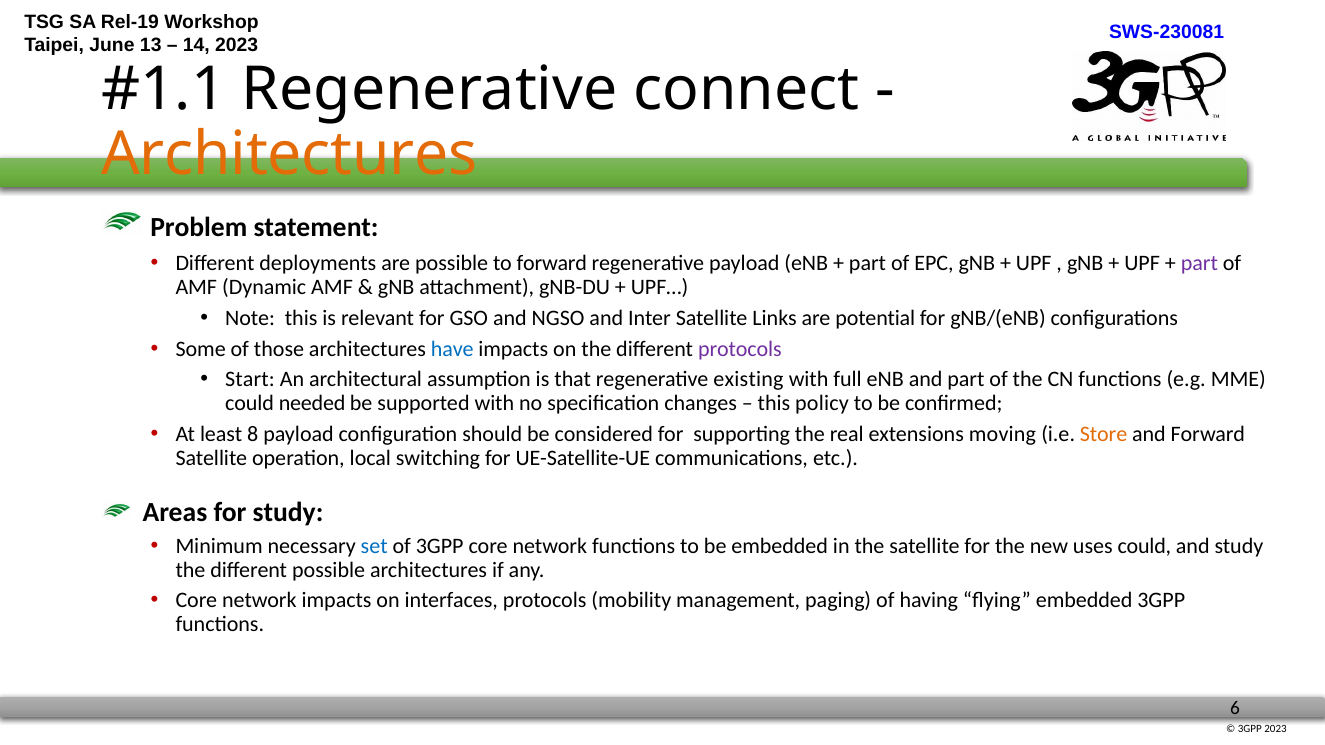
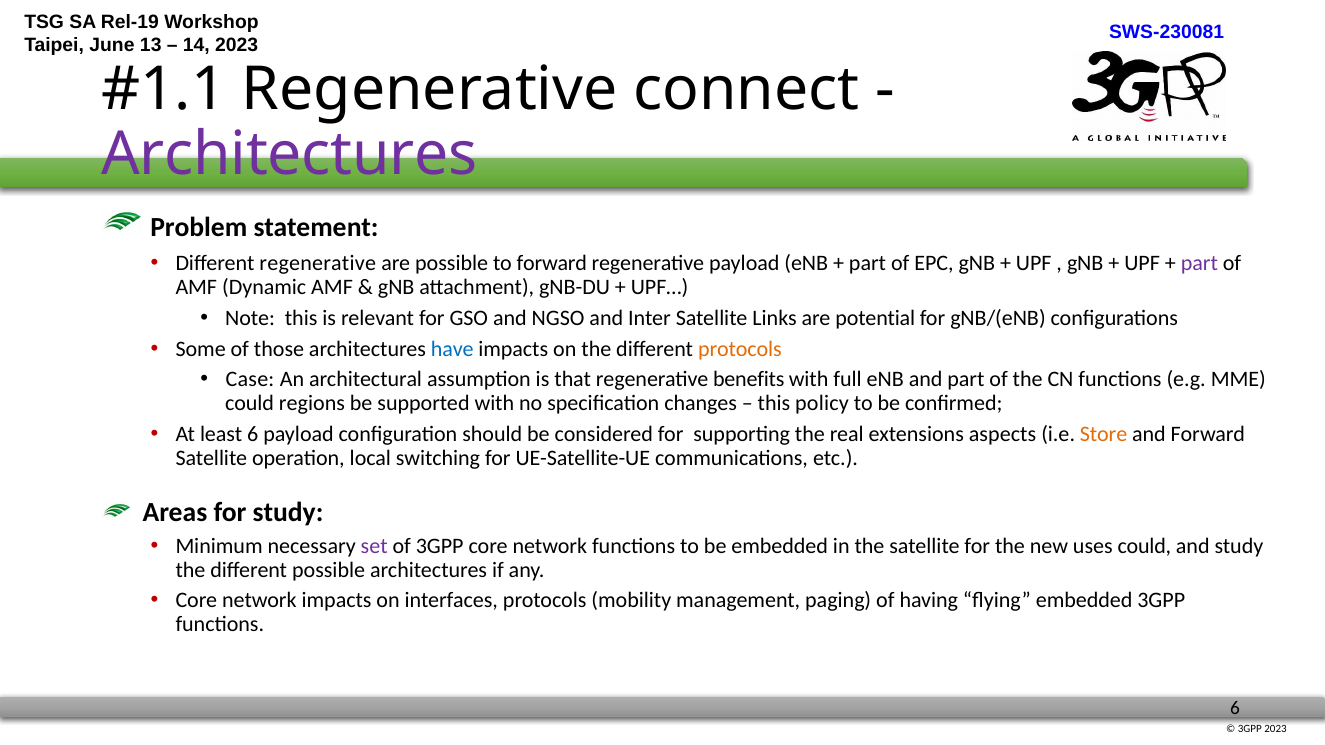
Architectures at (290, 155) colour: orange -> purple
Different deployments: deployments -> regenerative
protocols at (740, 349) colour: purple -> orange
Start: Start -> Case
existing: existing -> benefits
needed: needed -> regions
least 8: 8 -> 6
moving: moving -> aspects
set colour: blue -> purple
